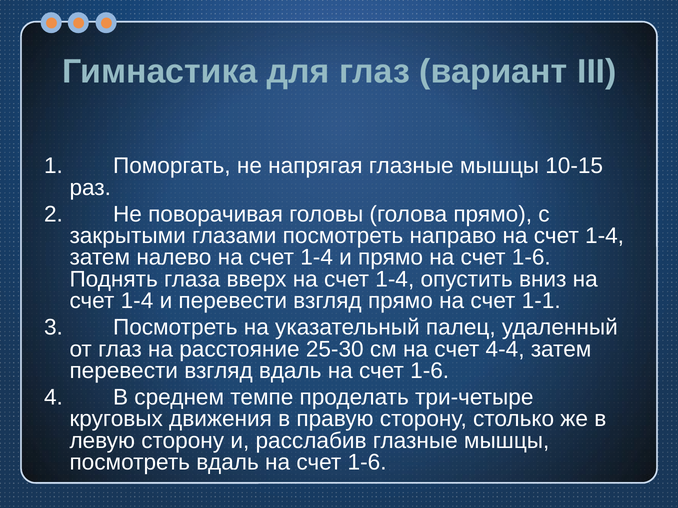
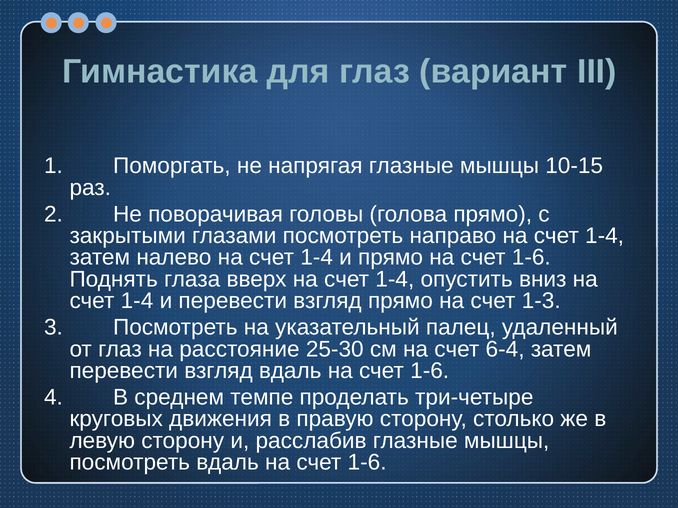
1-1: 1-1 -> 1-3
4-4: 4-4 -> 6-4
